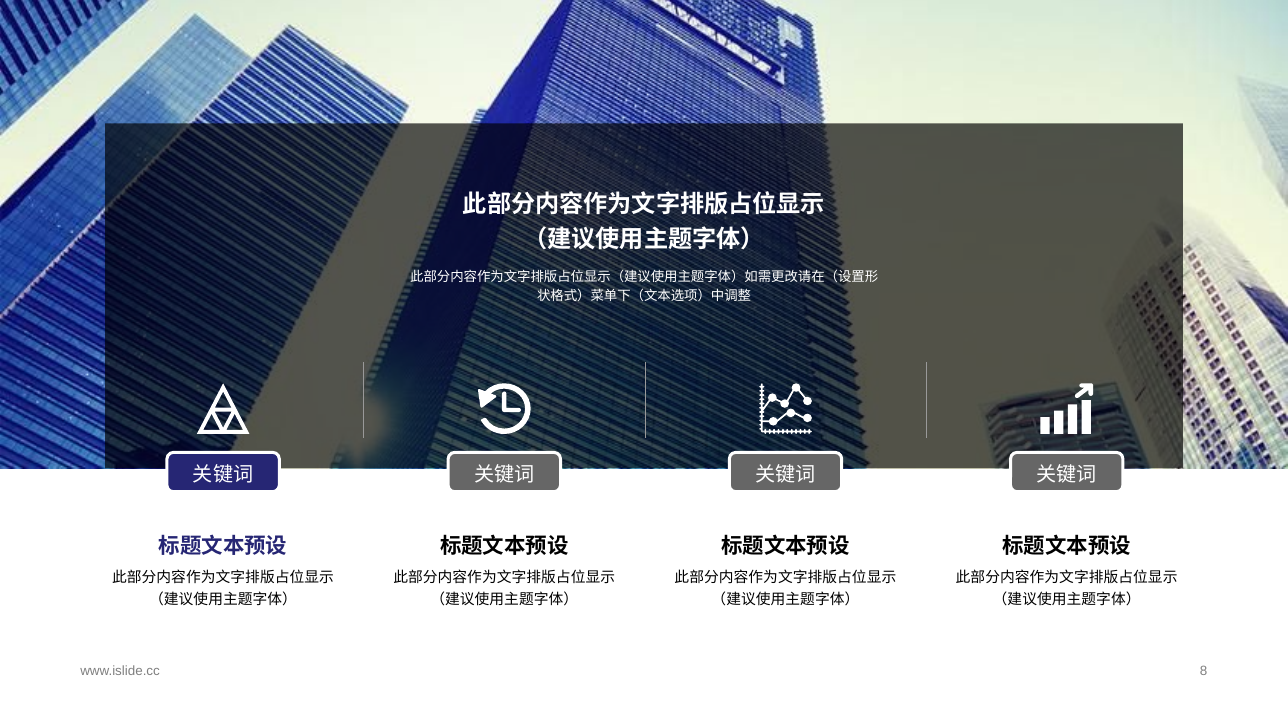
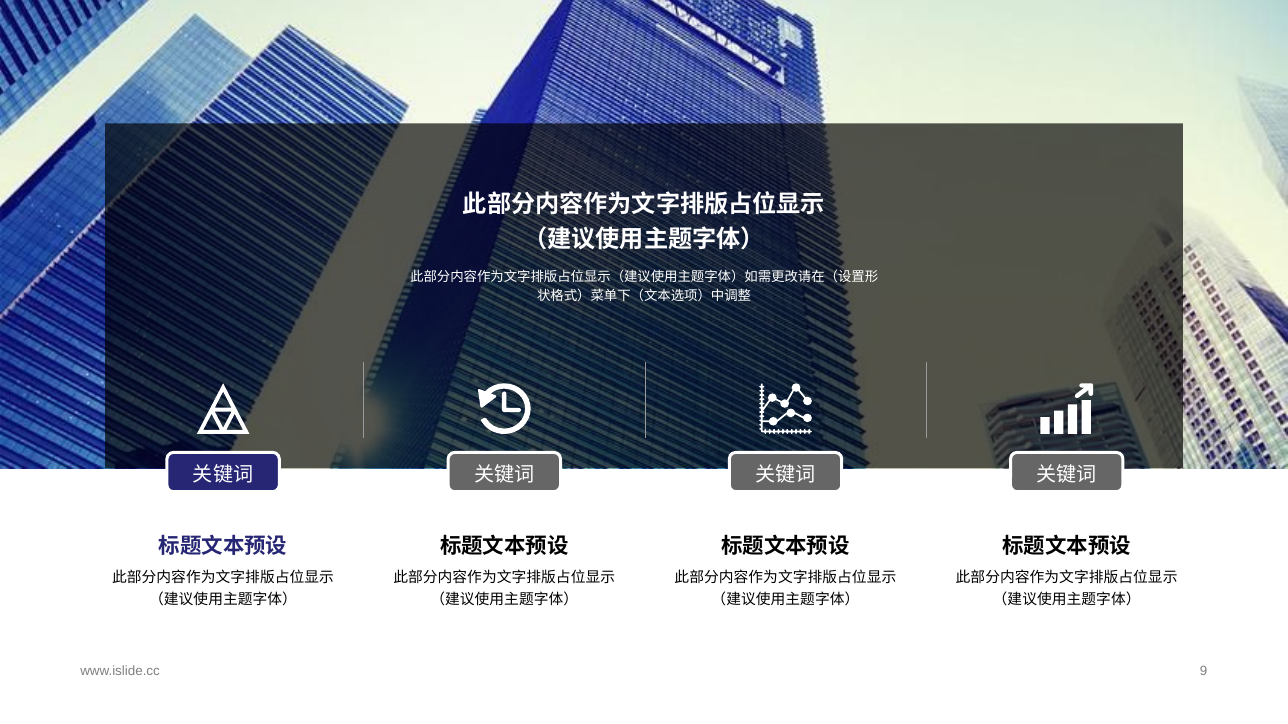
8: 8 -> 9
